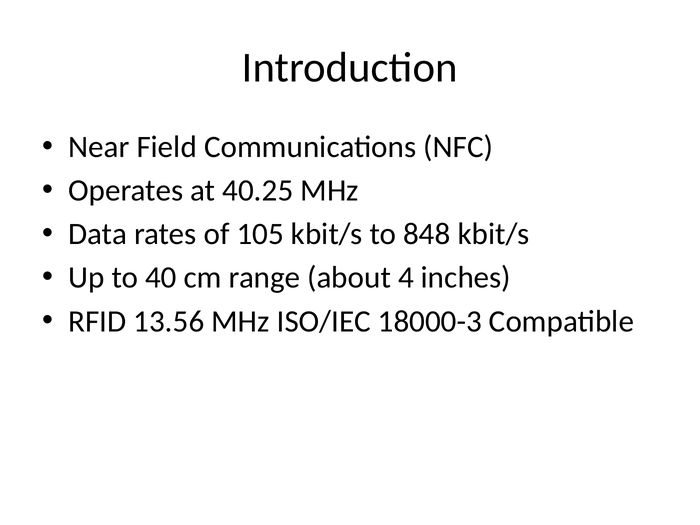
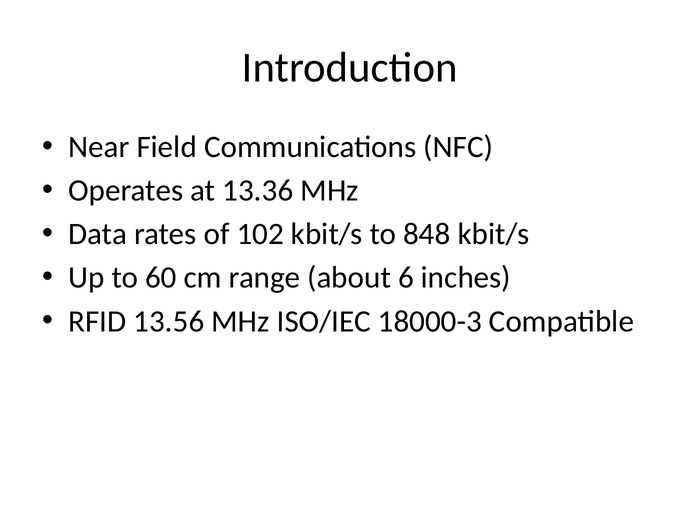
40.25: 40.25 -> 13.36
105: 105 -> 102
40: 40 -> 60
4: 4 -> 6
